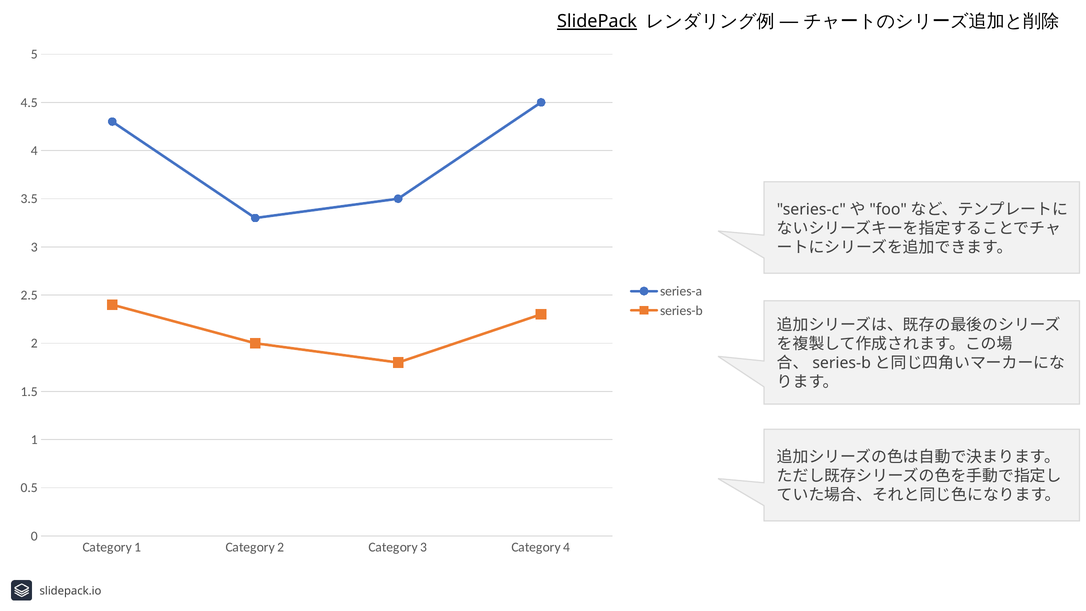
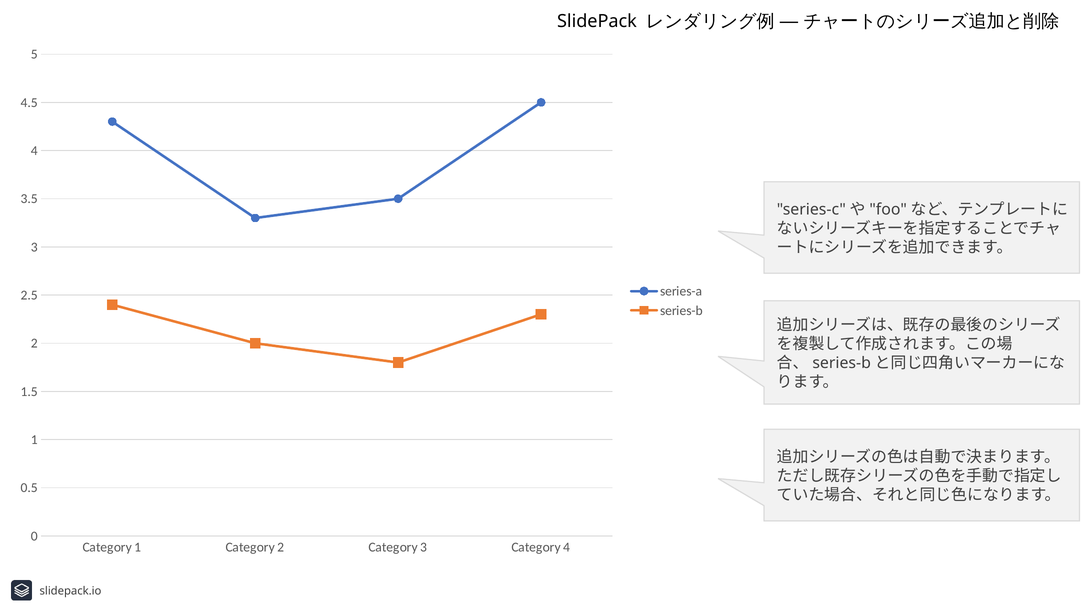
SlidePack underline: present -> none
